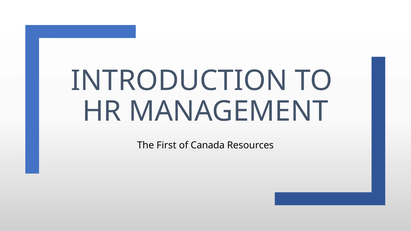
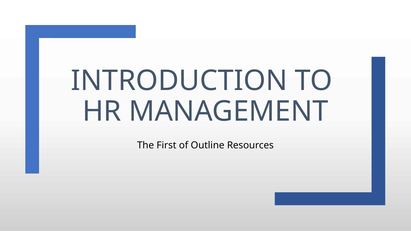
Canada: Canada -> Outline
